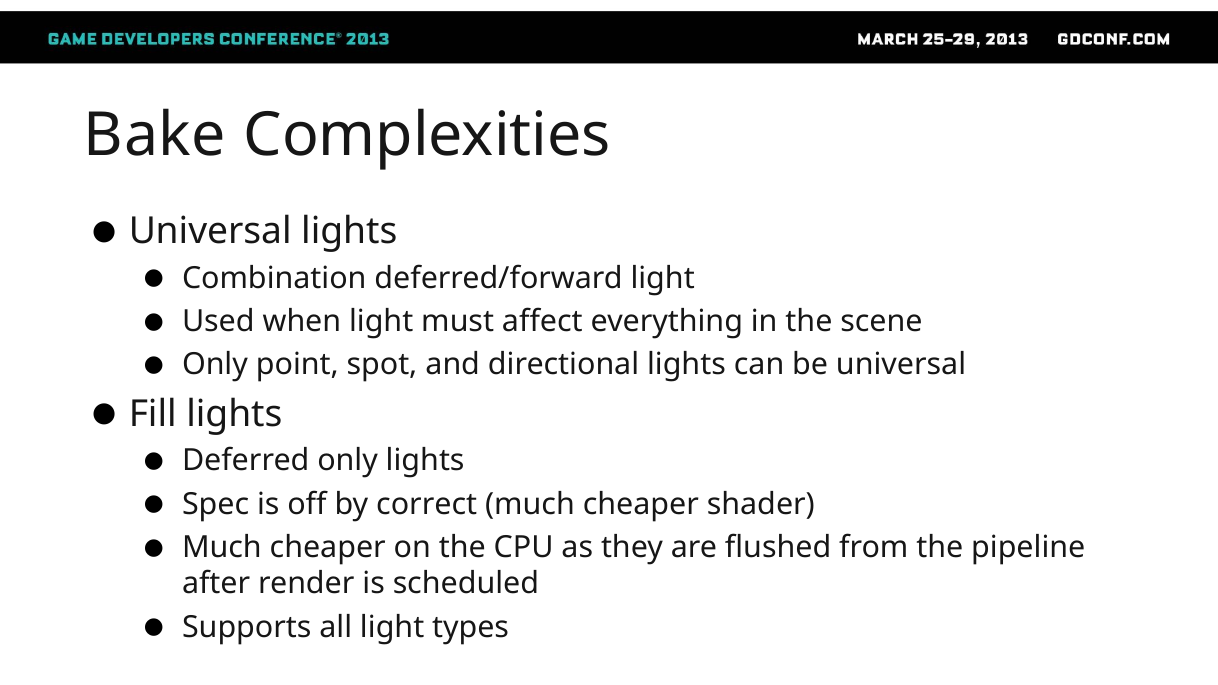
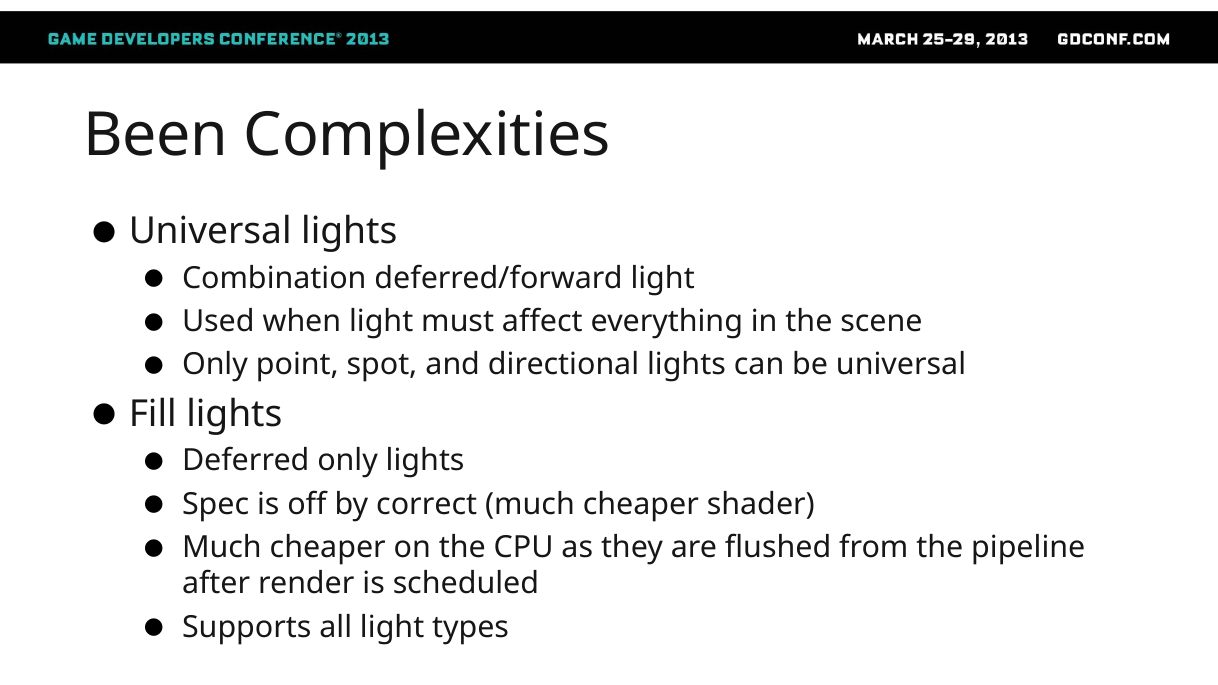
Bake: Bake -> Been
